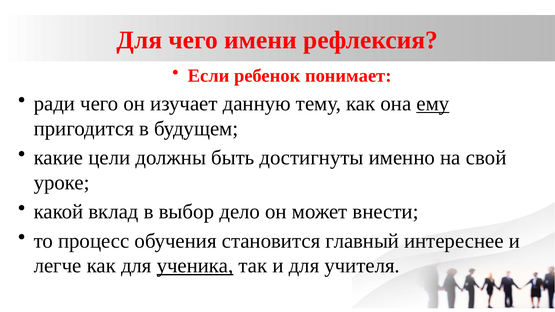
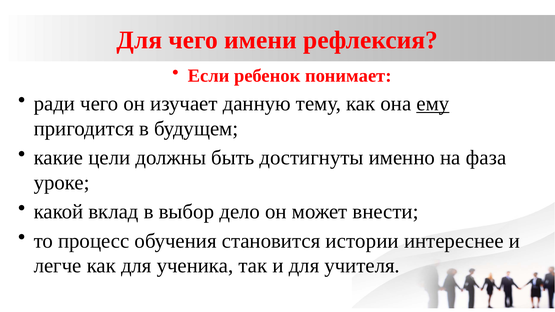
свой: свой -> фаза
главный: главный -> истории
ученика underline: present -> none
